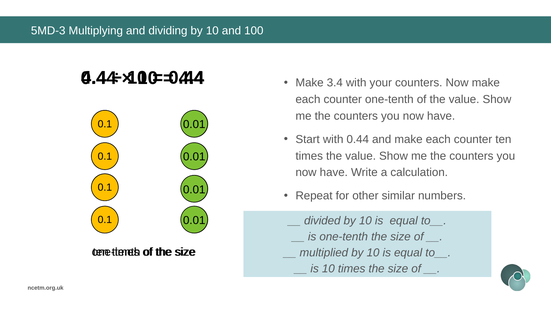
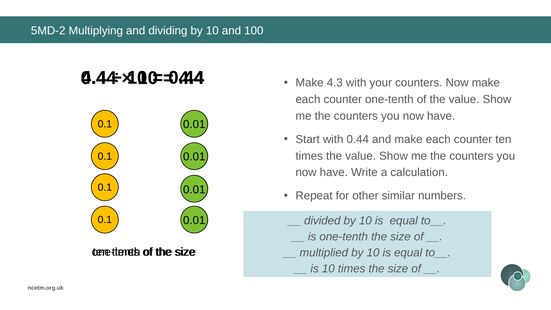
5MD-3: 5MD-3 -> 5MD-2
3.4: 3.4 -> 4.3
